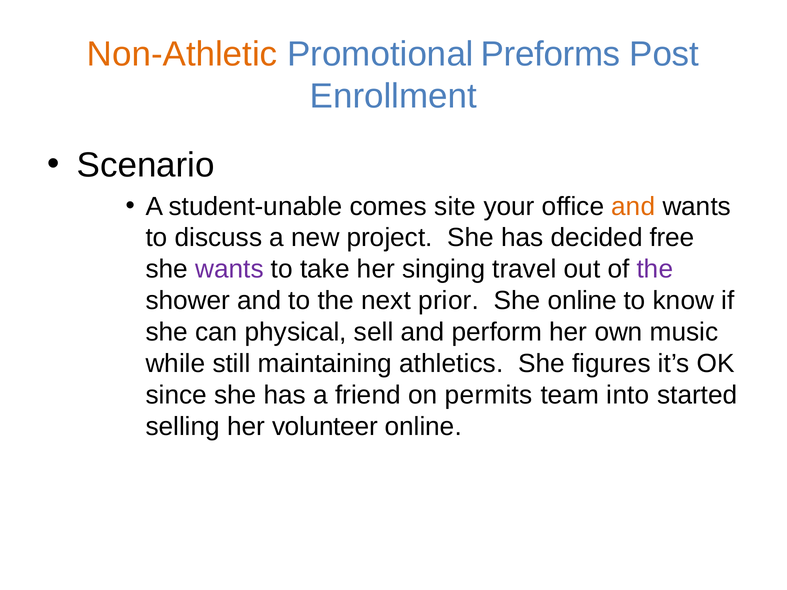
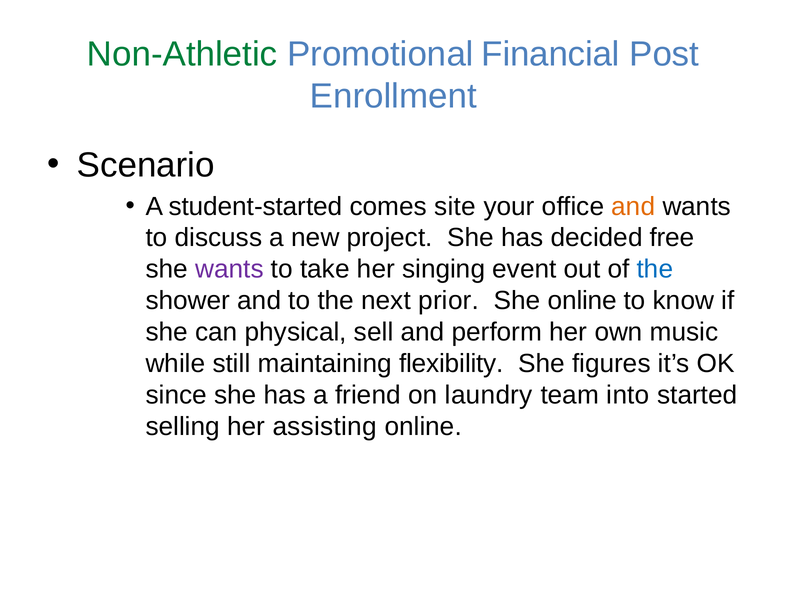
Non-Athletic colour: orange -> green
Preforms: Preforms -> Financial
student-unable: student-unable -> student-started
travel: travel -> event
the at (655, 269) colour: purple -> blue
athletics: athletics -> flexibility
permits: permits -> laundry
volunteer: volunteer -> assisting
